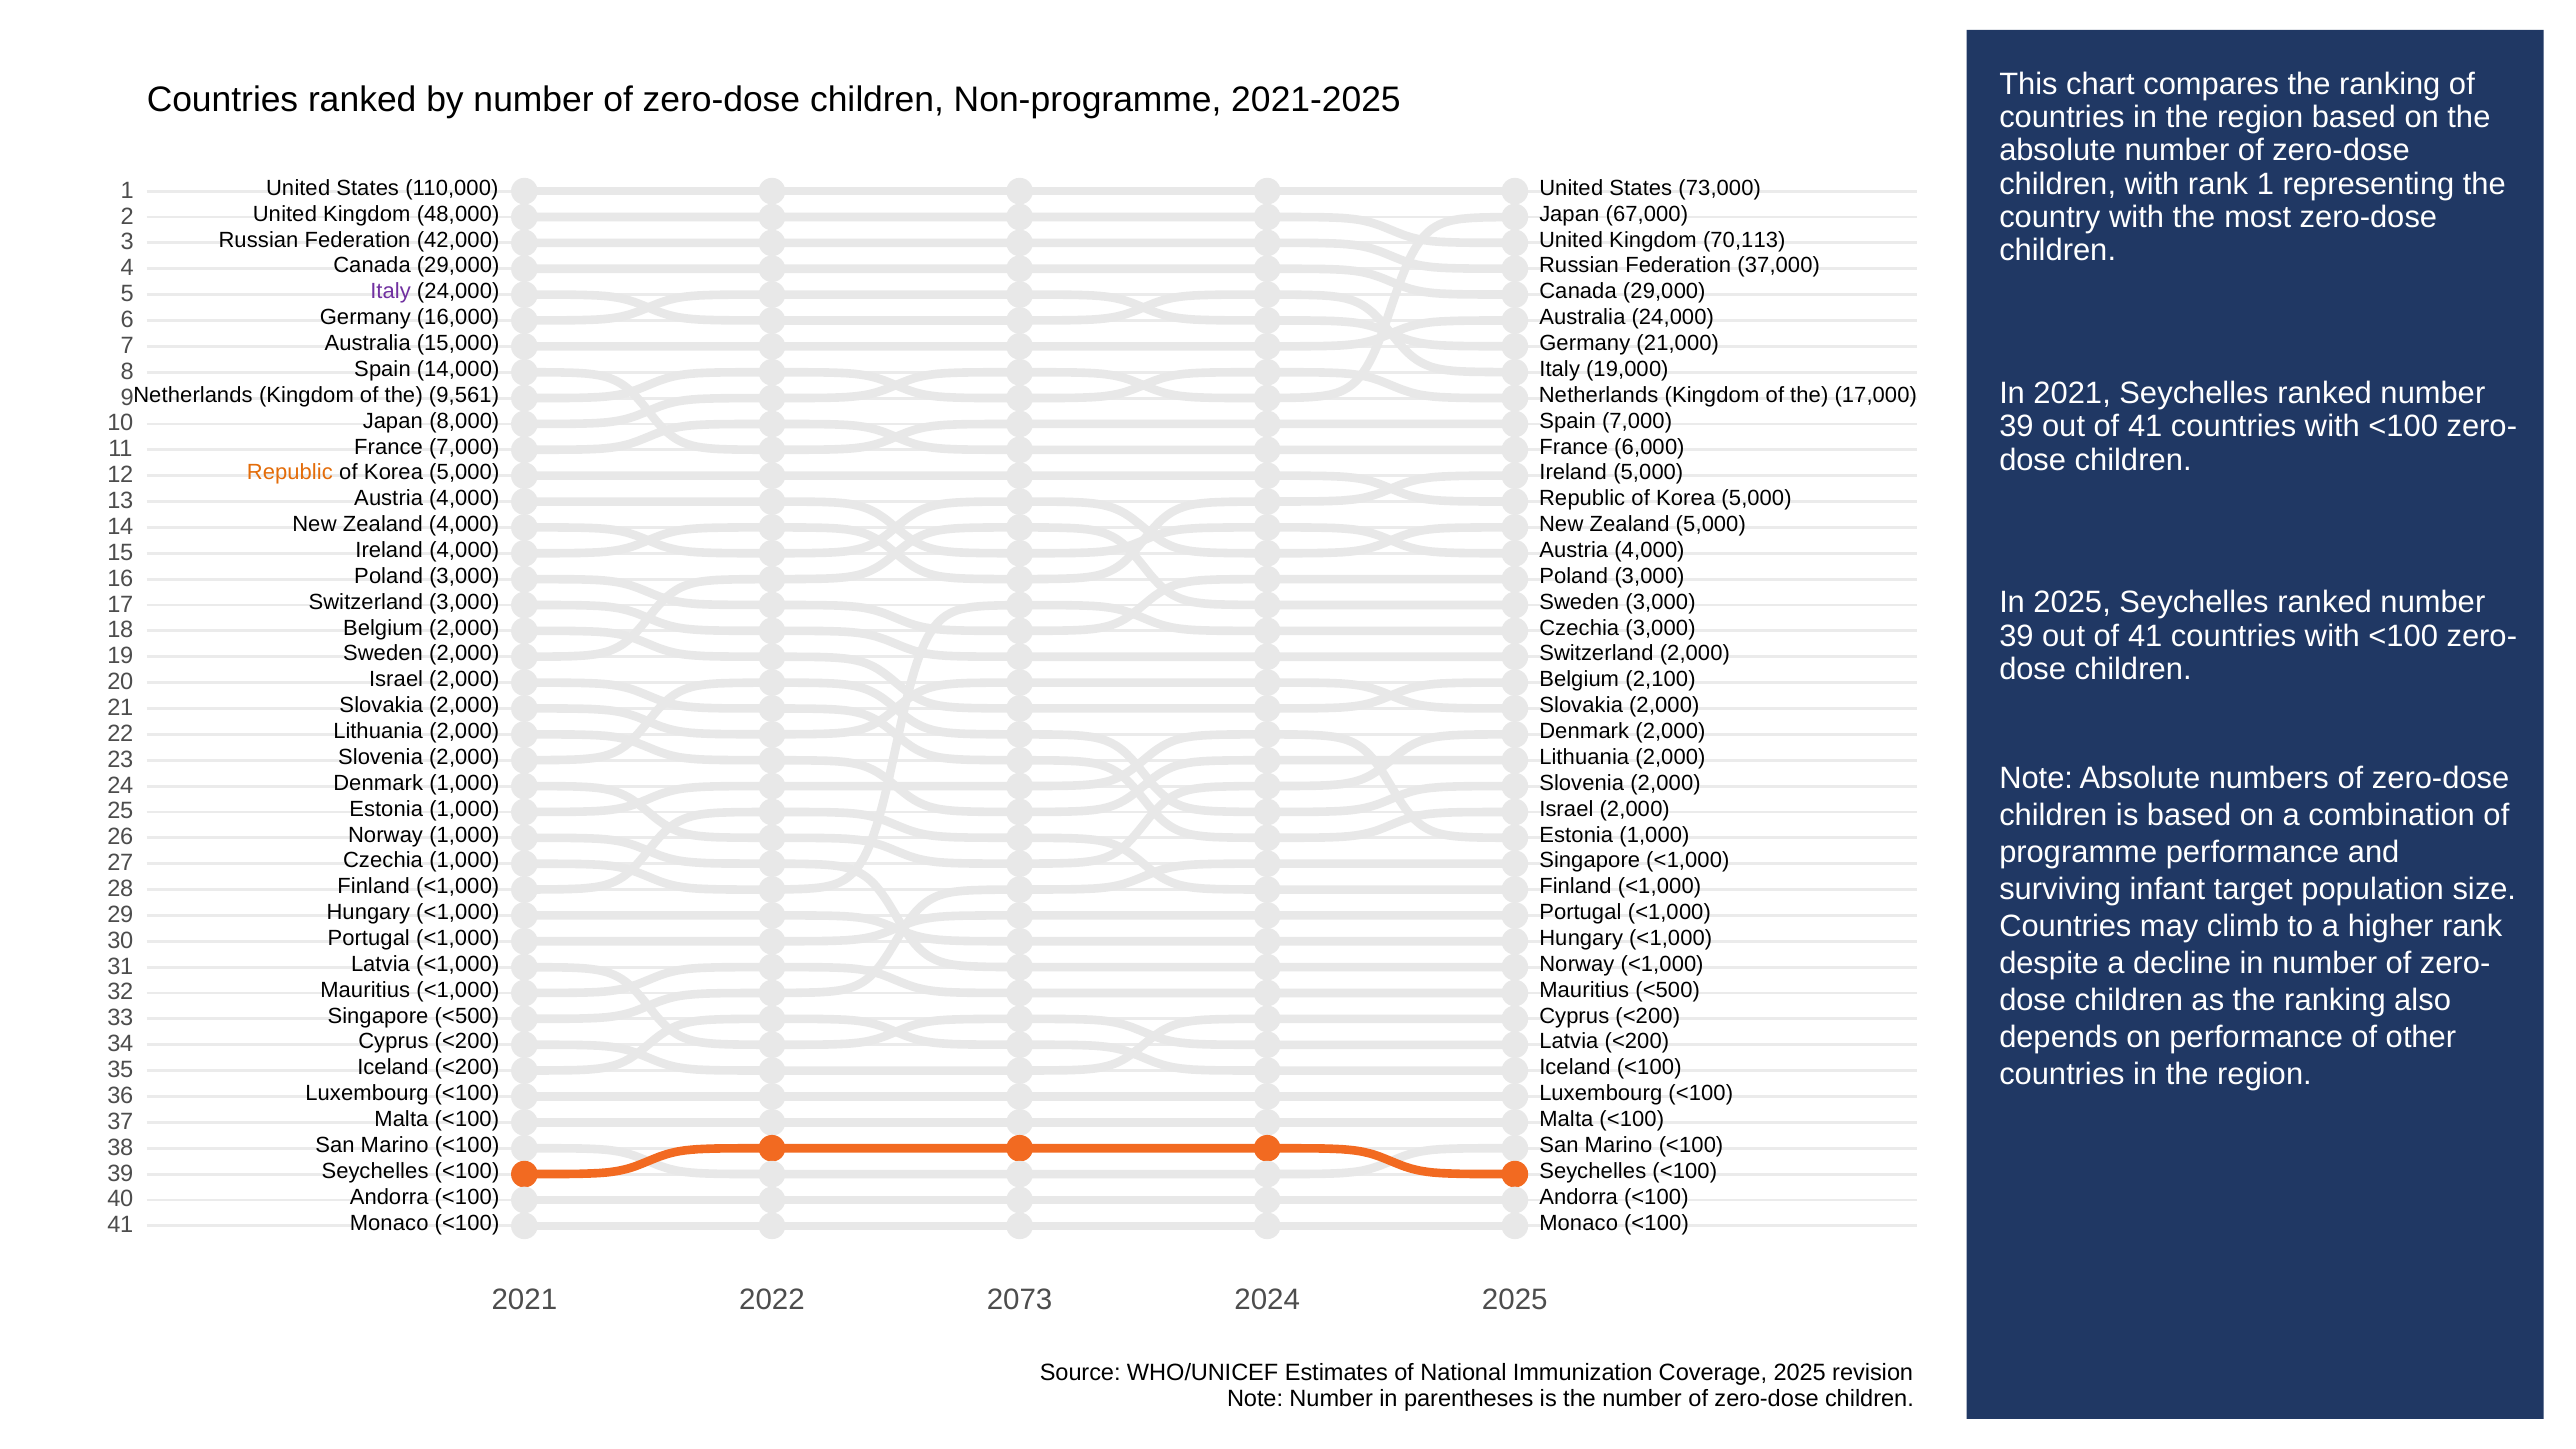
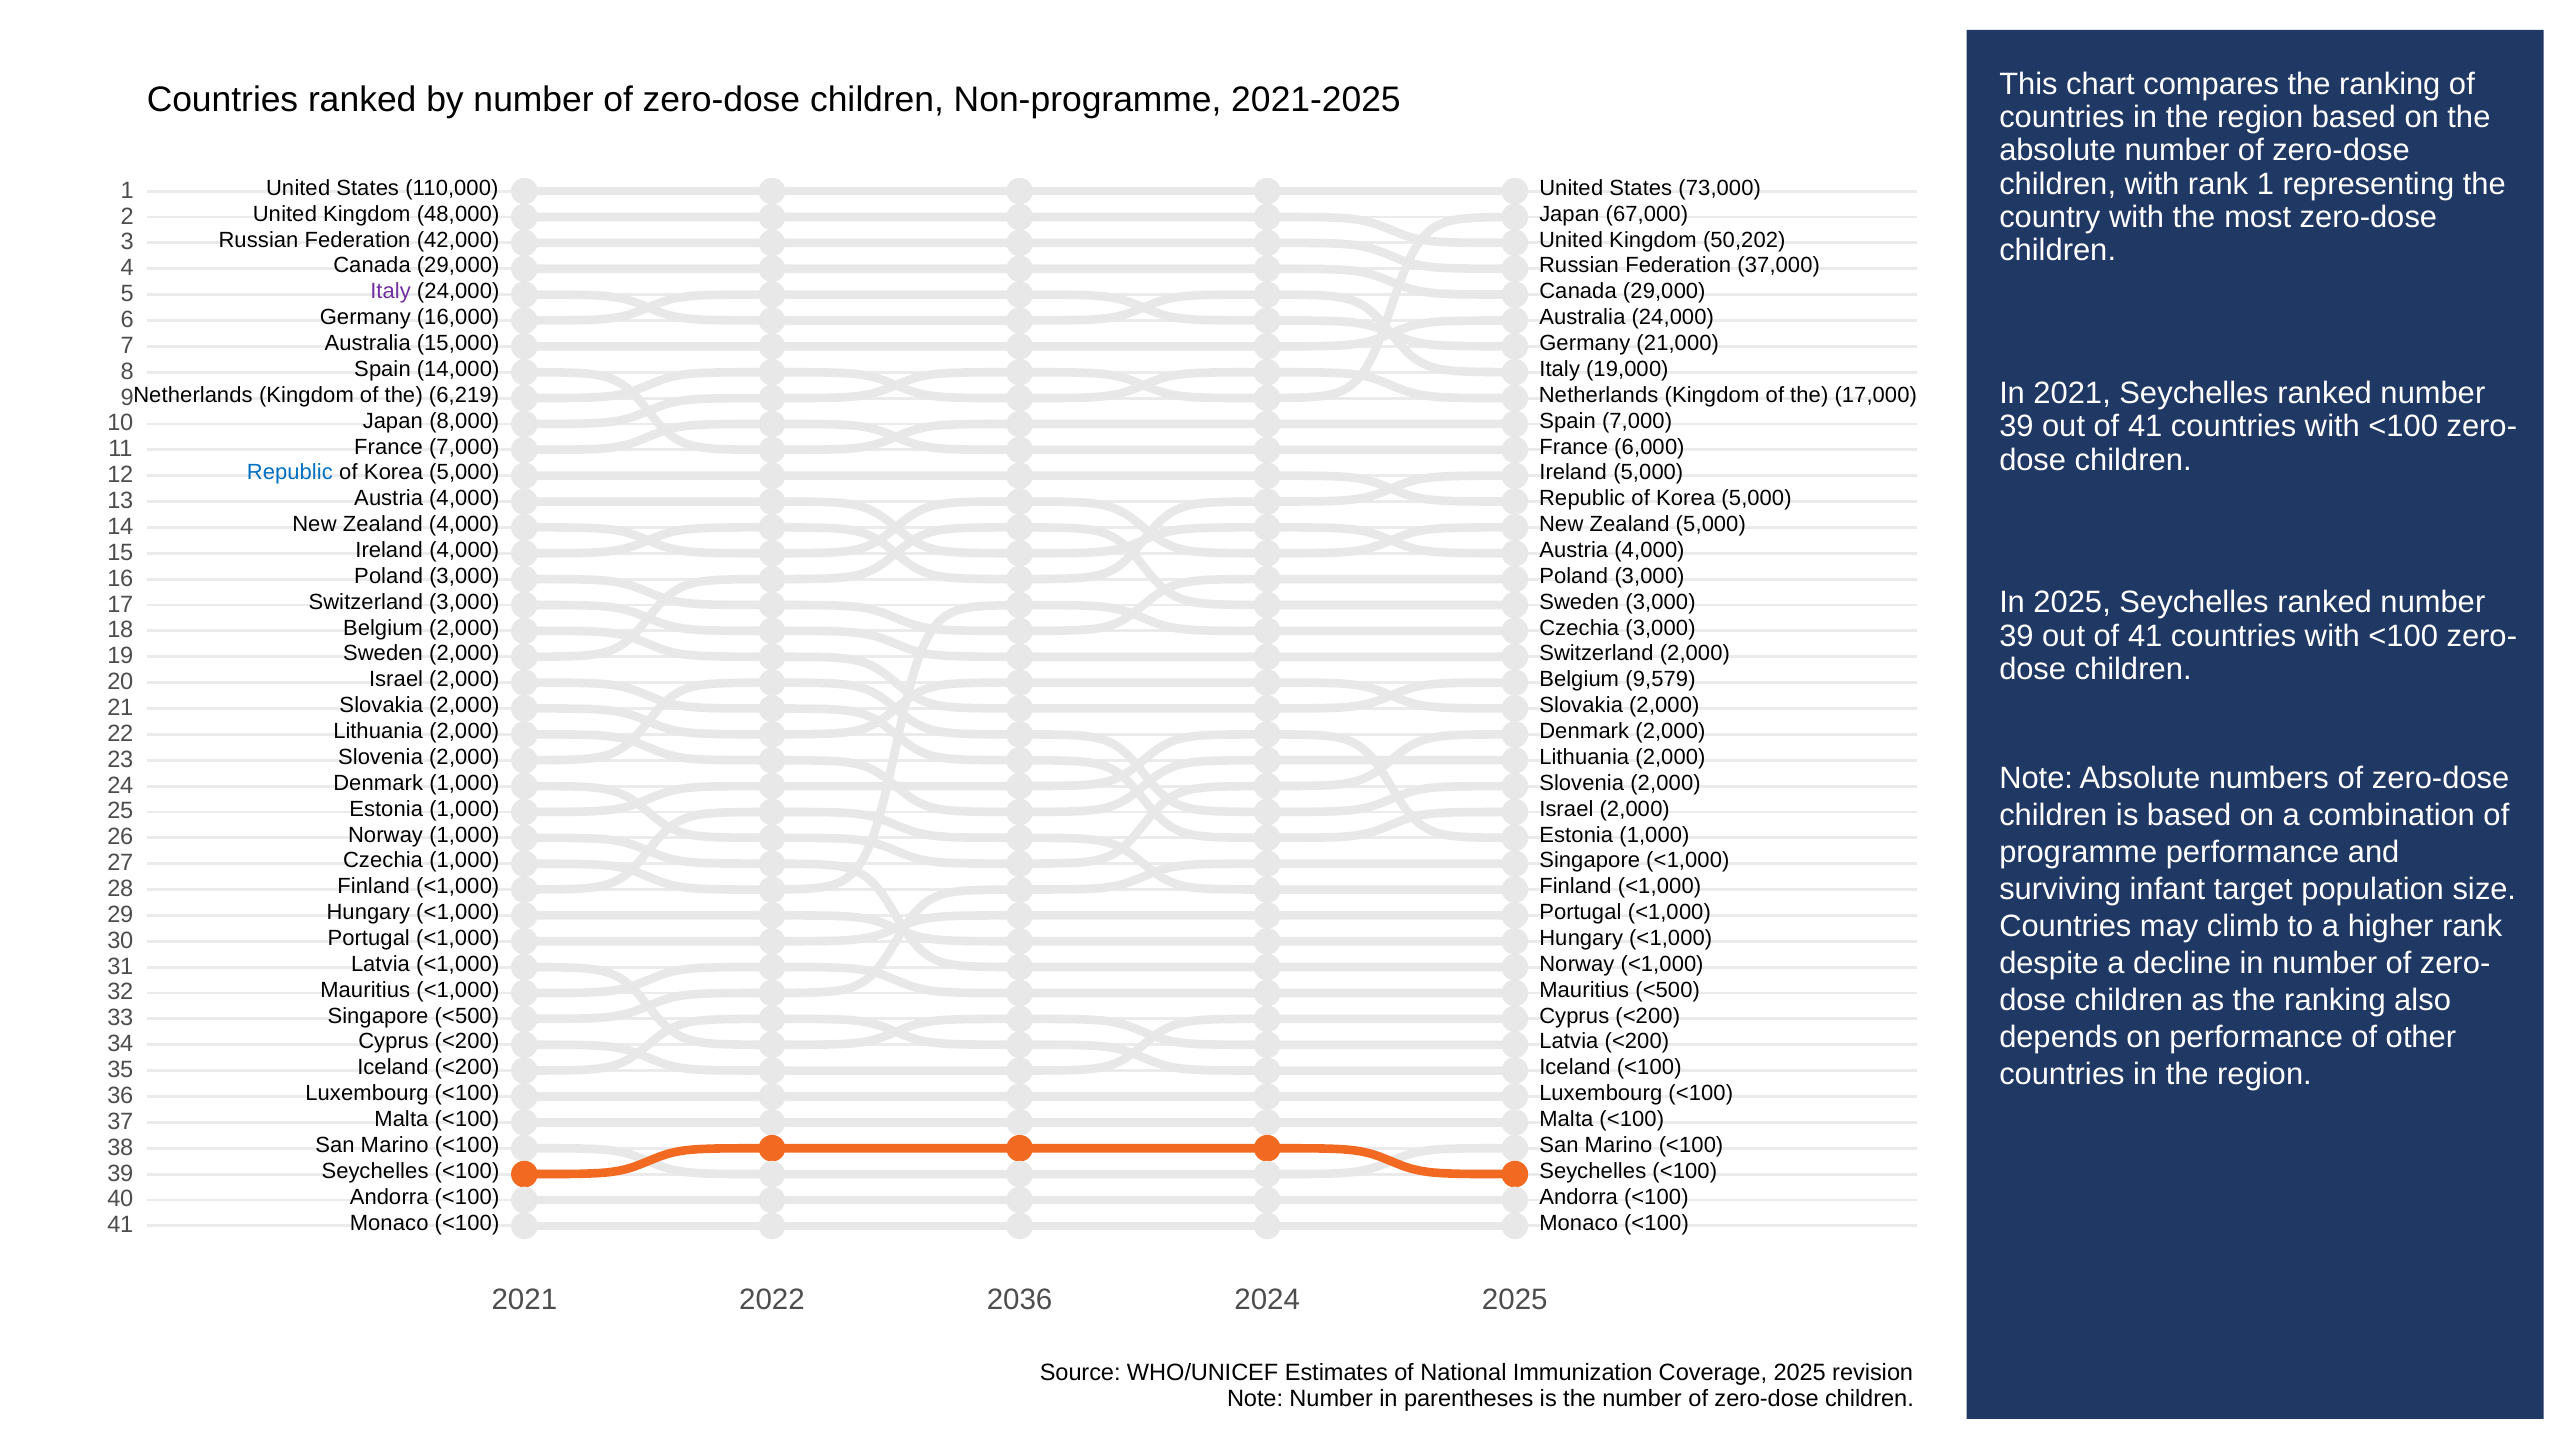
70,113: 70,113 -> 50,202
9,561: 9,561 -> 6,219
Republic at (290, 473) colour: orange -> blue
2,100: 2,100 -> 9,579
2073: 2073 -> 2036
